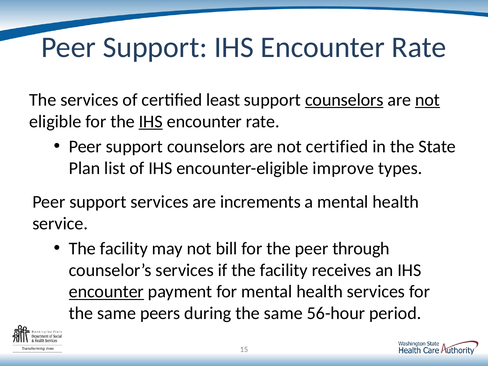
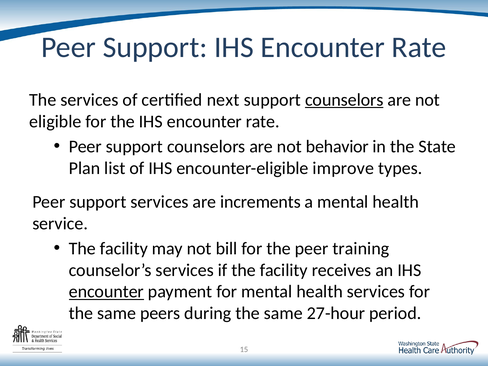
least: least -> next
not at (428, 100) underline: present -> none
IHS at (151, 121) underline: present -> none
not certified: certified -> behavior
through: through -> training
56-hour: 56-hour -> 27-hour
